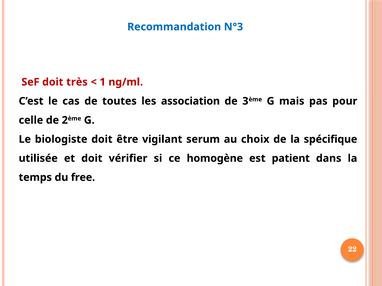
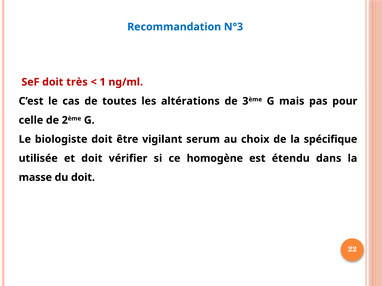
association: association -> altérations
patient: patient -> étendu
temps: temps -> masse
du free: free -> doit
